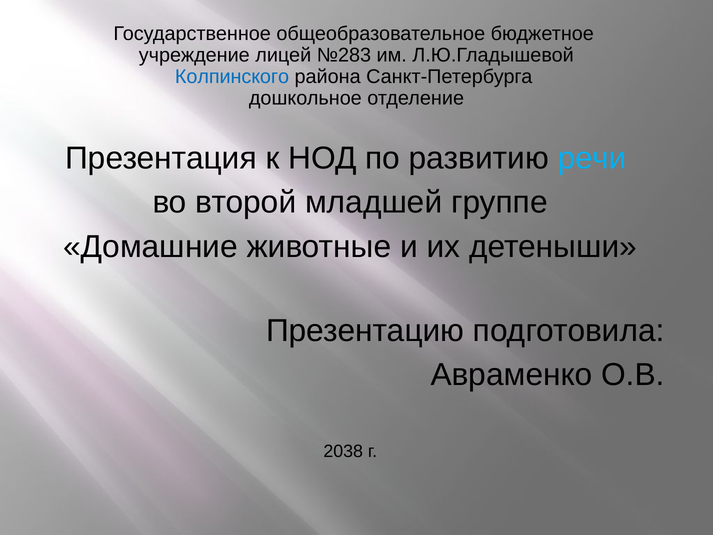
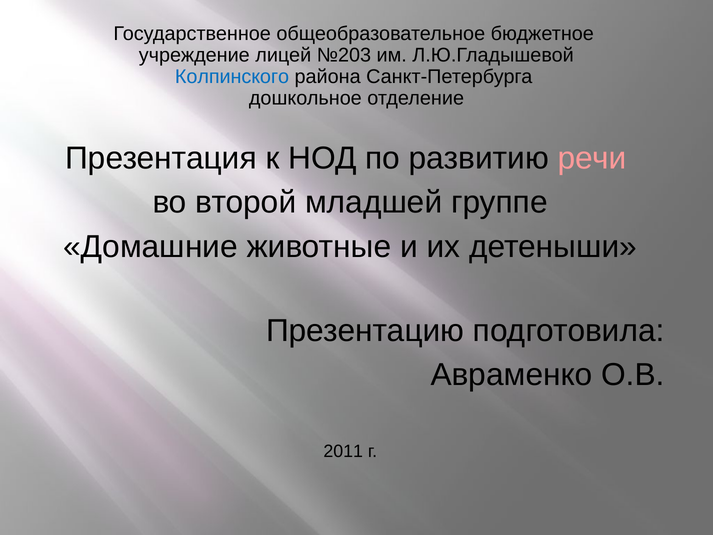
№283: №283 -> №203
речи colour: light blue -> pink
2038: 2038 -> 2011
